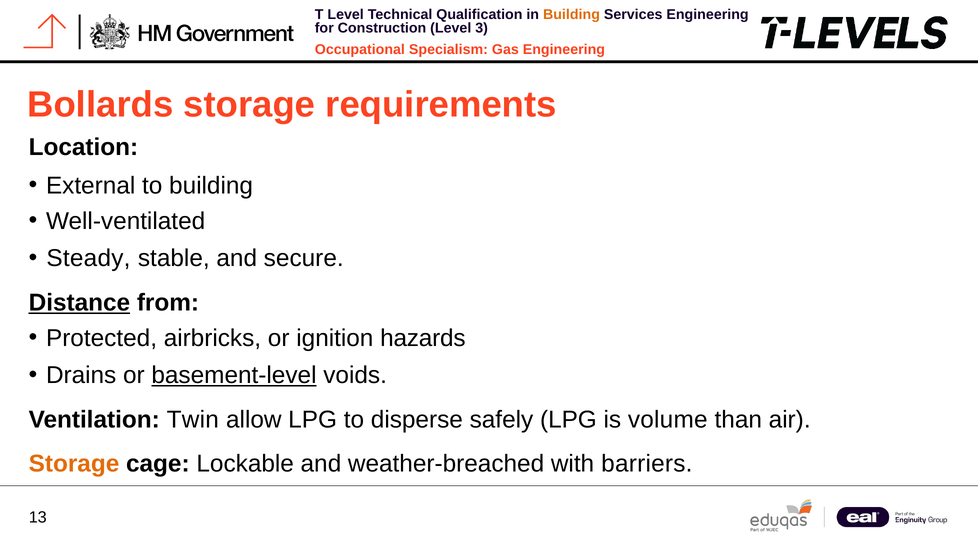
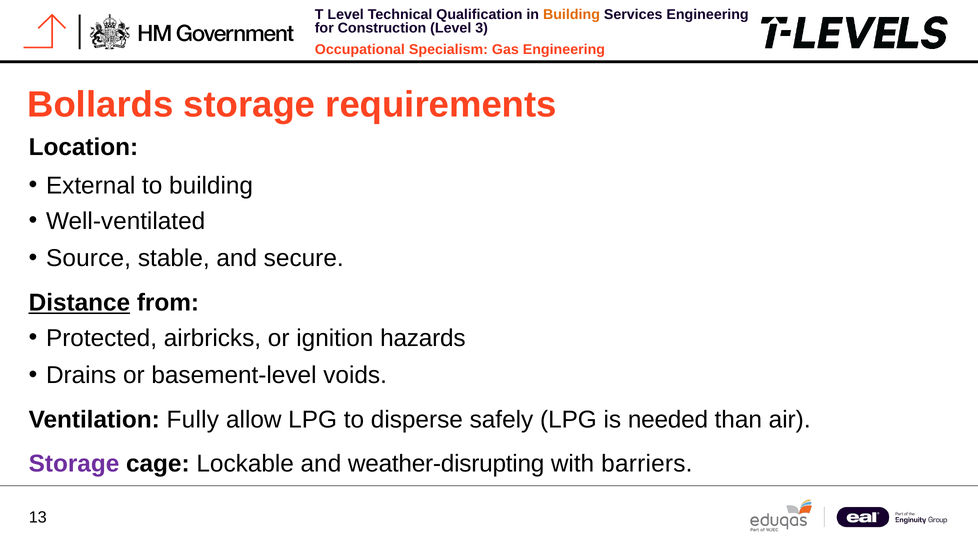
Steady: Steady -> Source
basement-level underline: present -> none
Twin: Twin -> Fully
volume: volume -> needed
Storage at (74, 464) colour: orange -> purple
weather-breached: weather-breached -> weather-disrupting
